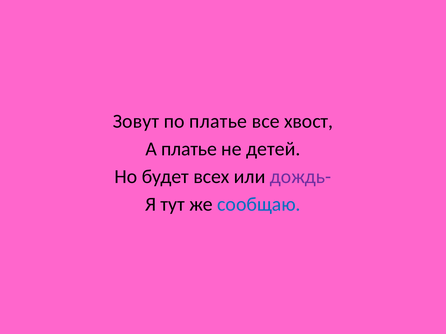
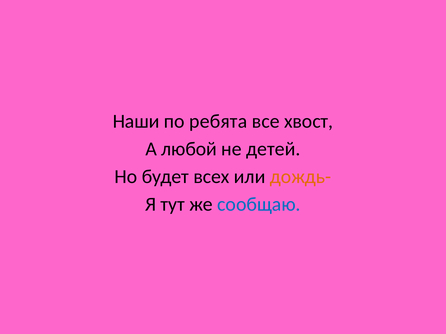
Зовут: Зовут -> Наши
по платье: платье -> ребята
А платье: платье -> любой
дождь- colour: purple -> orange
